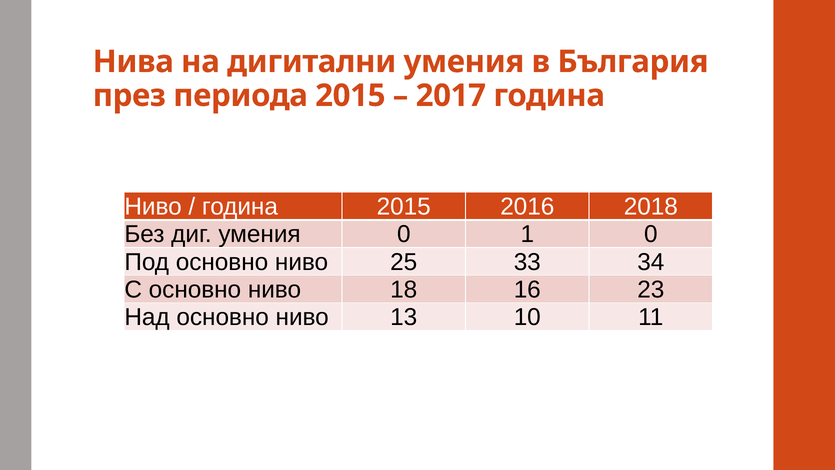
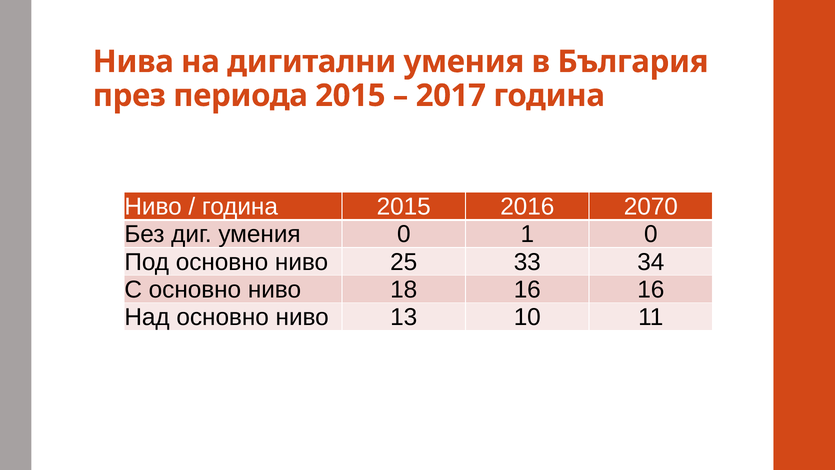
2018: 2018 -> 2070
16 23: 23 -> 16
